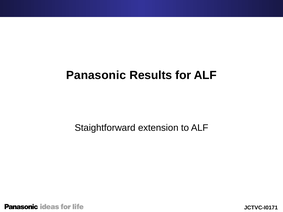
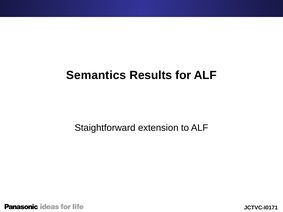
Panasonic: Panasonic -> Semantics
